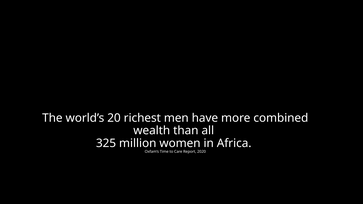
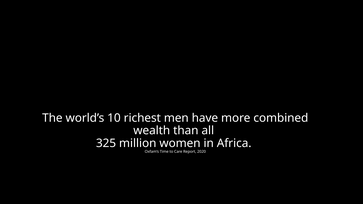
20: 20 -> 10
